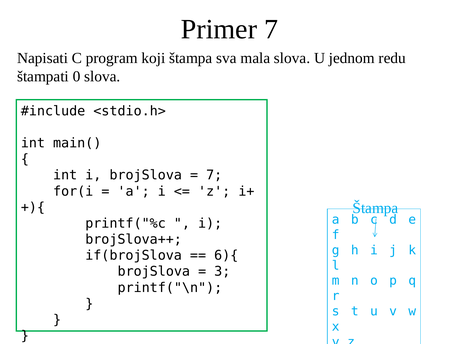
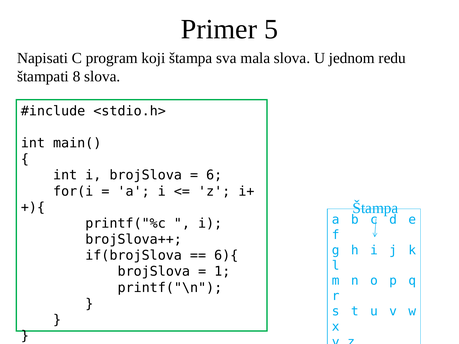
Primer 7: 7 -> 5
0: 0 -> 8
7 at (214, 175): 7 -> 6
3: 3 -> 1
